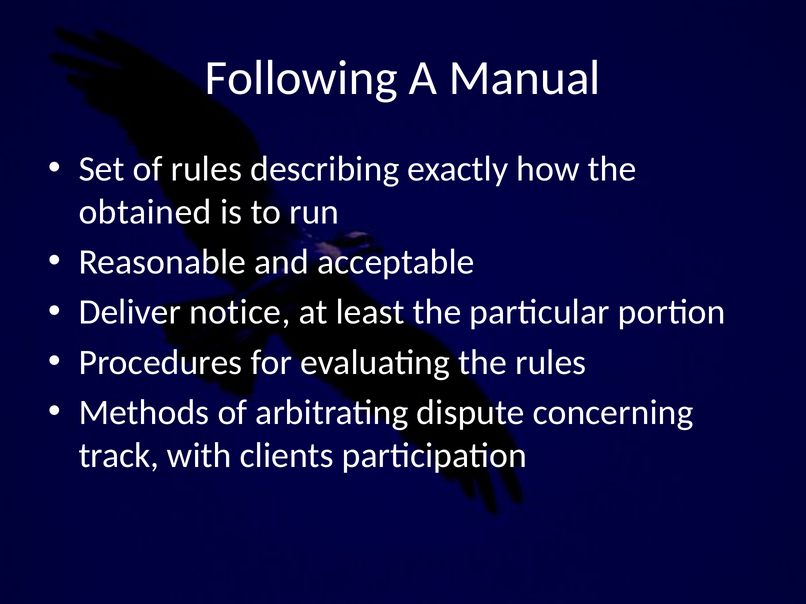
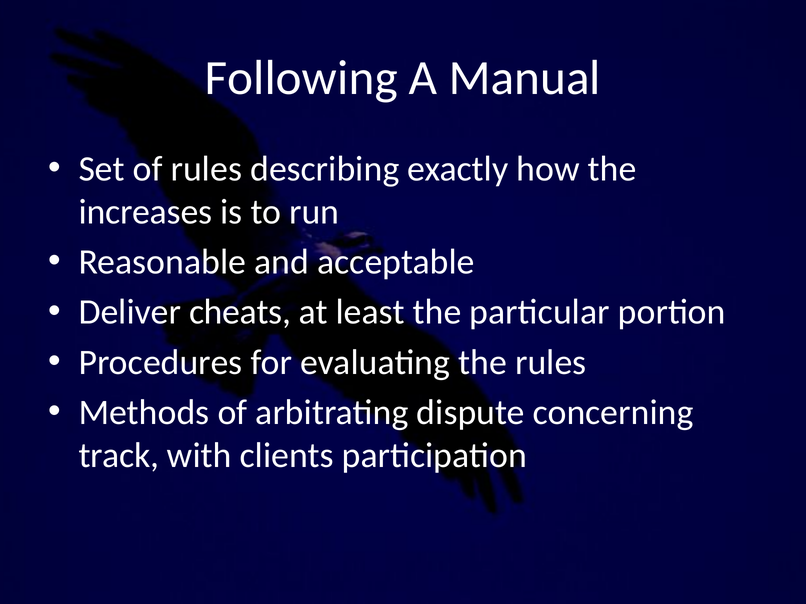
obtained: obtained -> increases
notice: notice -> cheats
